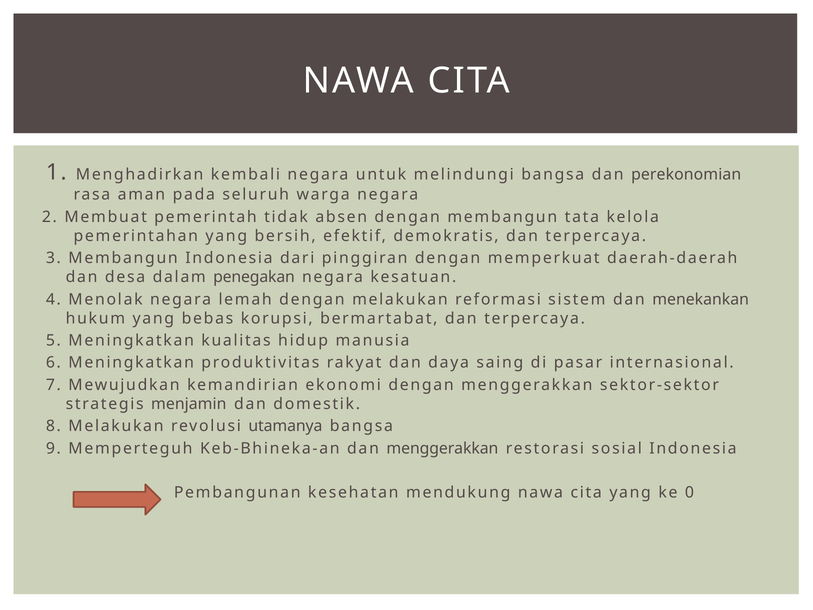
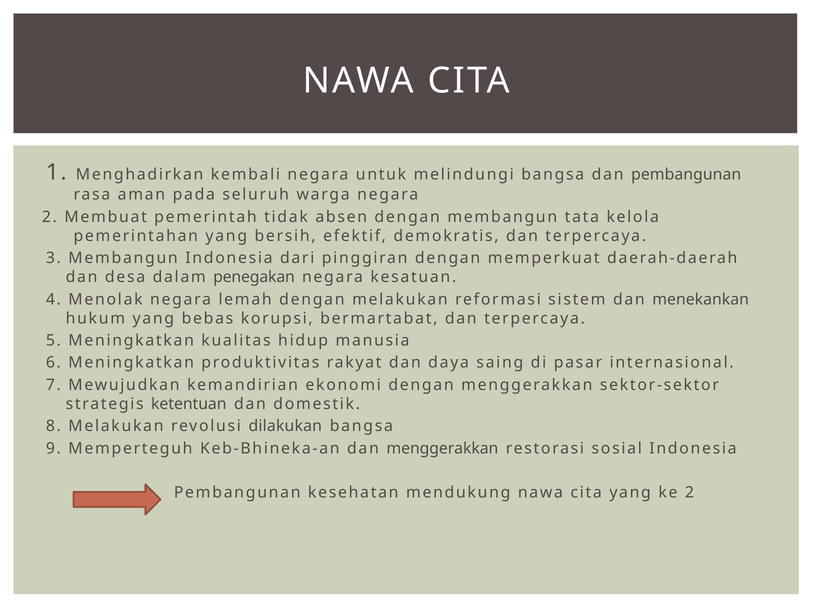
dan perekonomian: perekonomian -> pembangunan
menjamin: menjamin -> ketentuan
utamanya: utamanya -> dilakukan
ke 0: 0 -> 2
